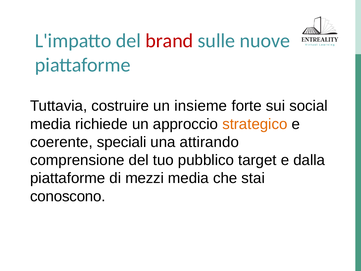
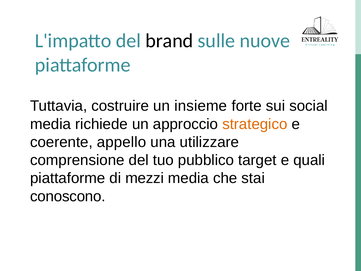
brand colour: red -> black
speciali: speciali -> appello
attirando: attirando -> utilizzare
dalla: dalla -> quali
